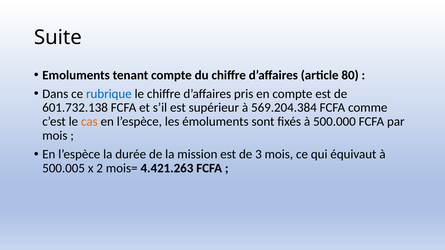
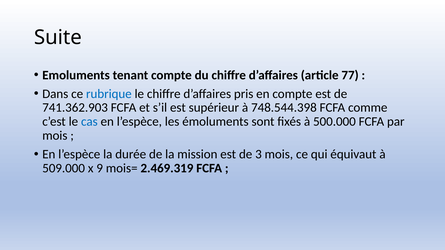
80: 80 -> 77
601.732.138: 601.732.138 -> 741.362.903
569.204.384: 569.204.384 -> 748.544.398
cas colour: orange -> blue
500.005: 500.005 -> 509.000
2: 2 -> 9
4.421.263: 4.421.263 -> 2.469.319
